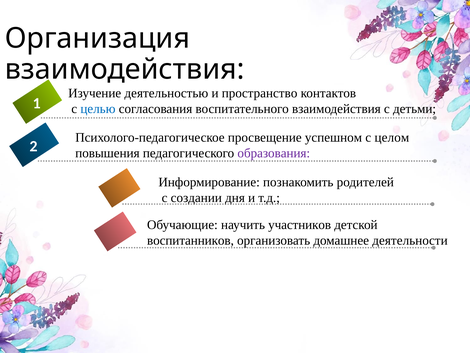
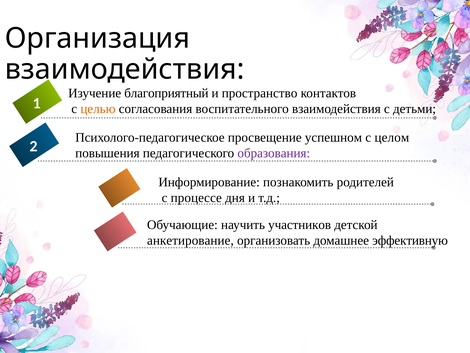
деятельностью: деятельностью -> благоприятный
целью colour: blue -> orange
создании: создании -> процессе
воспитанников: воспитанников -> анкетирование
деятельности: деятельности -> эффективную
